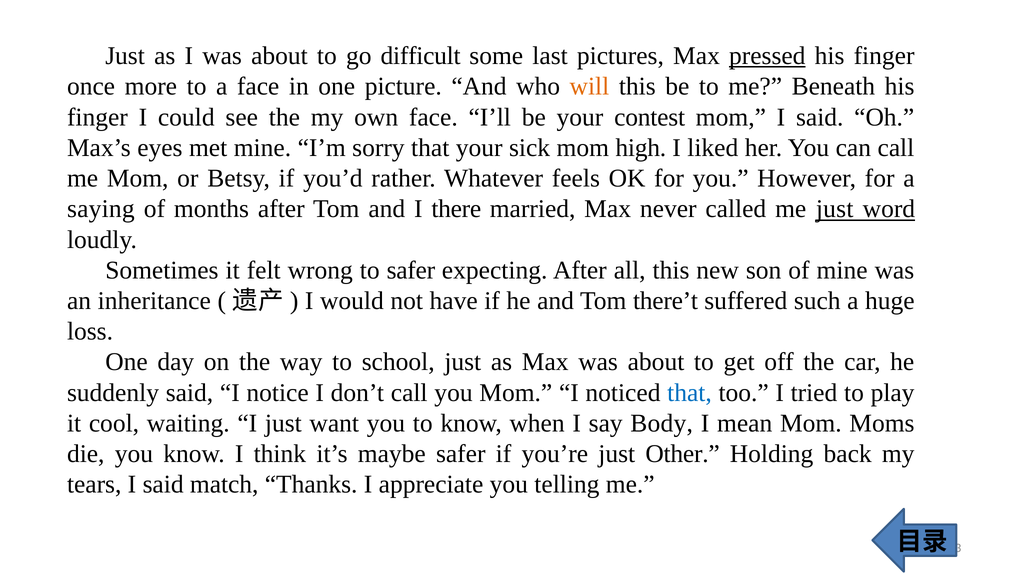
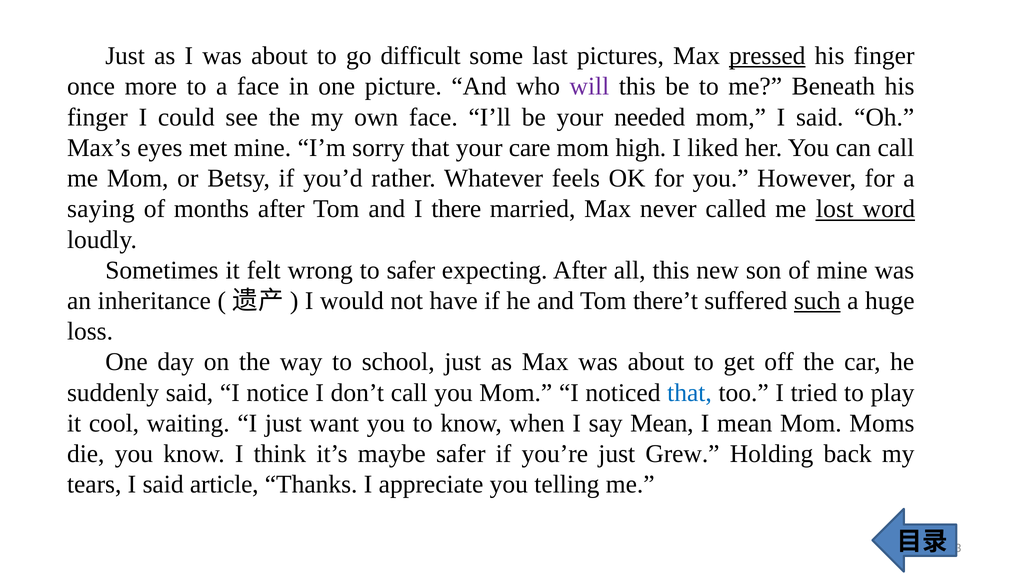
will colour: orange -> purple
contest: contest -> needed
sick: sick -> care
me just: just -> lost
such underline: none -> present
say Body: Body -> Mean
Other: Other -> Grew
match: match -> article
